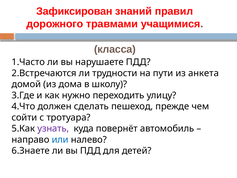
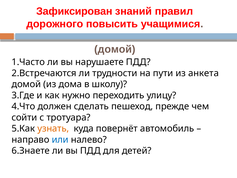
травмами: травмами -> повысить
класса at (115, 49): класса -> домой
узнать colour: purple -> orange
